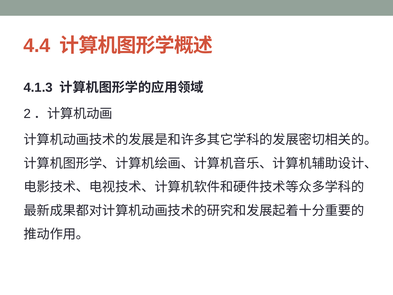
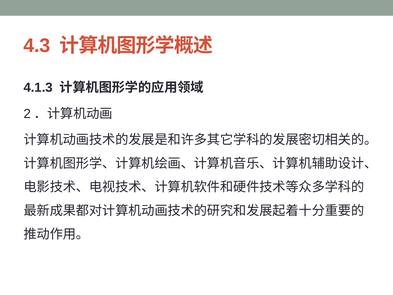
4.4: 4.4 -> 4.3
